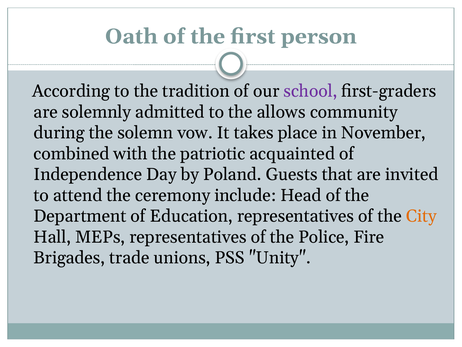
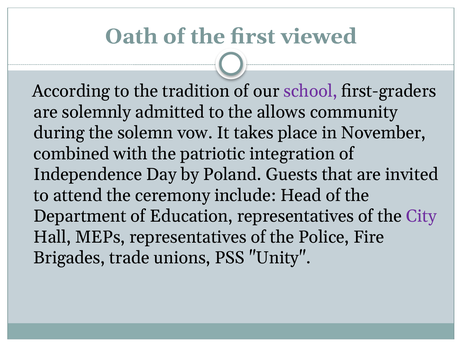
person: person -> viewed
acquainted: acquainted -> integration
City colour: orange -> purple
